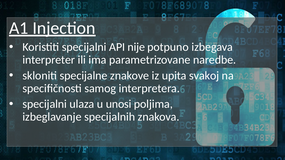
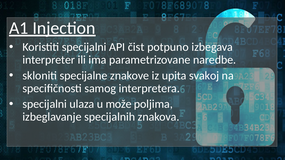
nije: nije -> čist
unosi: unosi -> može
